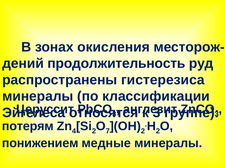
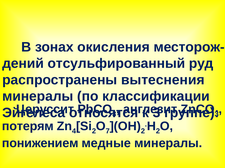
продолжительность: продолжительность -> отсульфированный
гистерезиса: гистерезиса -> вытеснения
